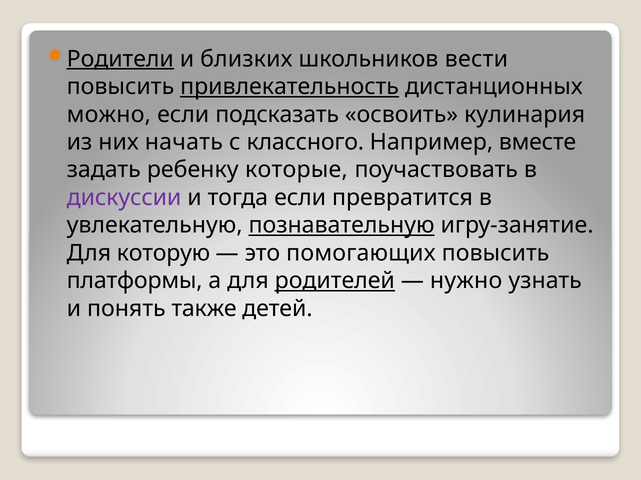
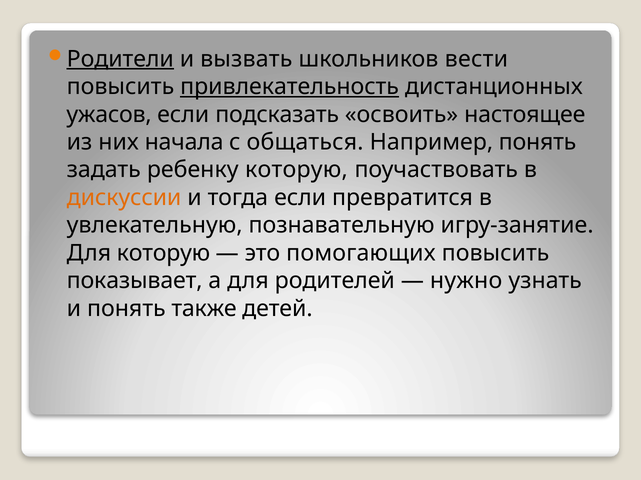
близких: близких -> вызвать
можно: можно -> ужасов
кулинария: кулинария -> настоящее
начать: начать -> начала
классного: классного -> общаться
Например вместе: вместе -> понять
ребенку которые: которые -> которую
дискуссии colour: purple -> orange
познавательную underline: present -> none
платформы: платформы -> показывает
родителей underline: present -> none
